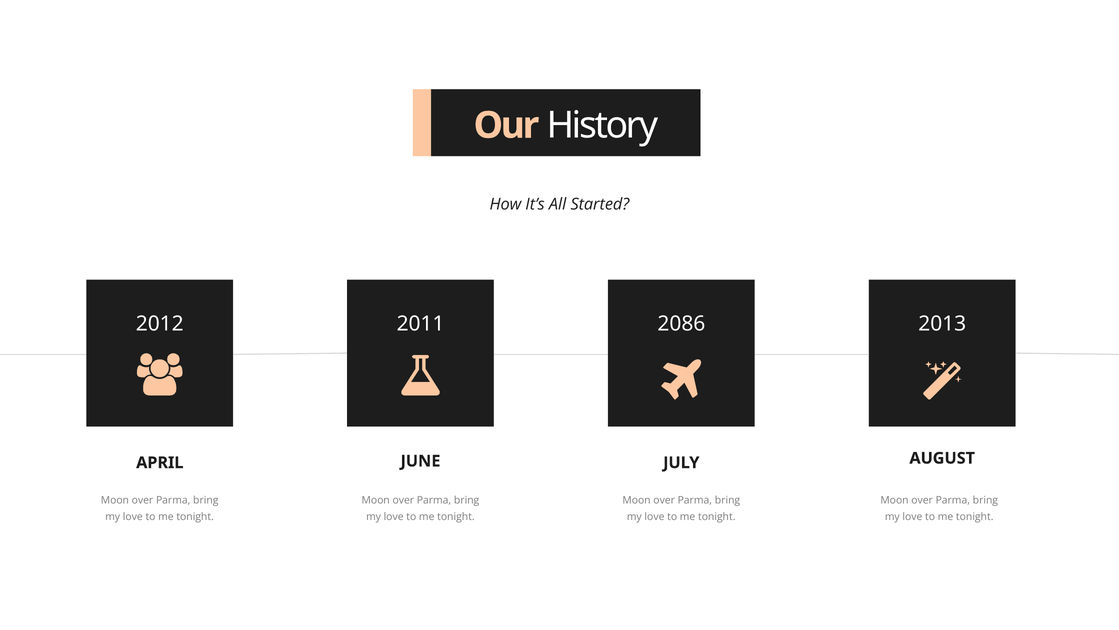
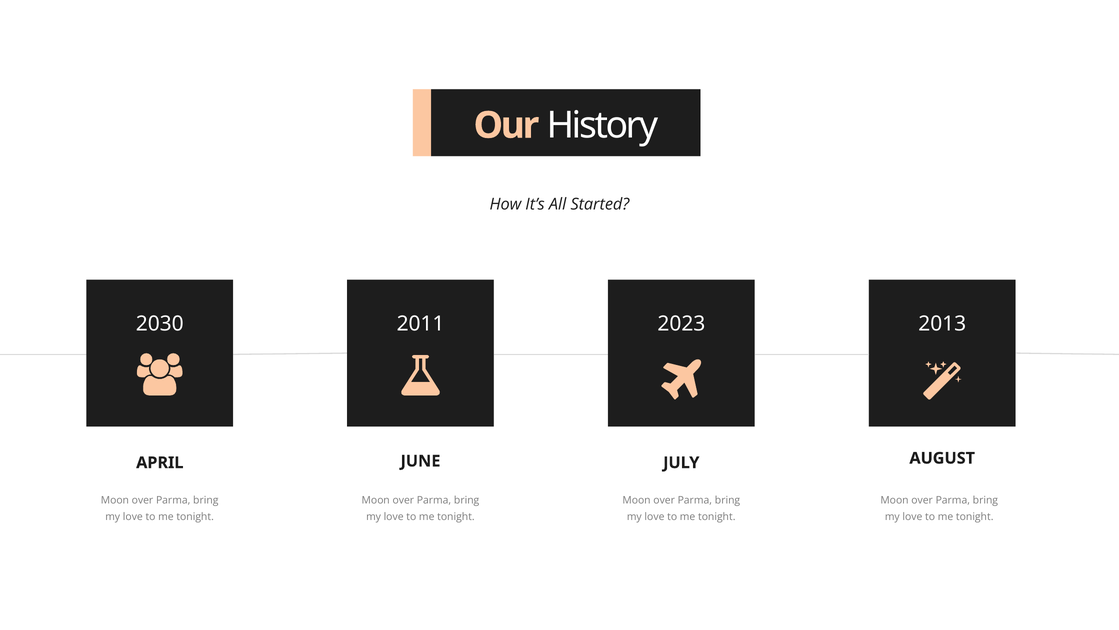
2012: 2012 -> 2030
2086: 2086 -> 2023
